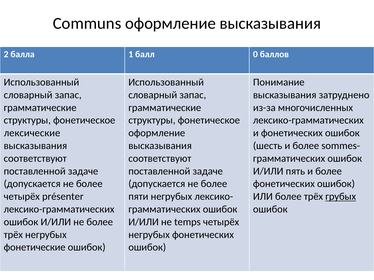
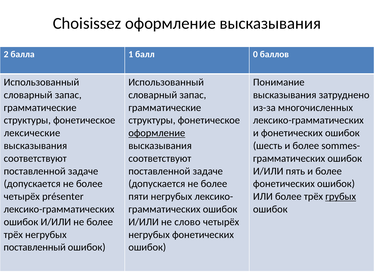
Communs: Communs -> Choisissez
оформление at (157, 133) underline: none -> present
temps: temps -> слово
фонетические: фонетические -> поставленный
